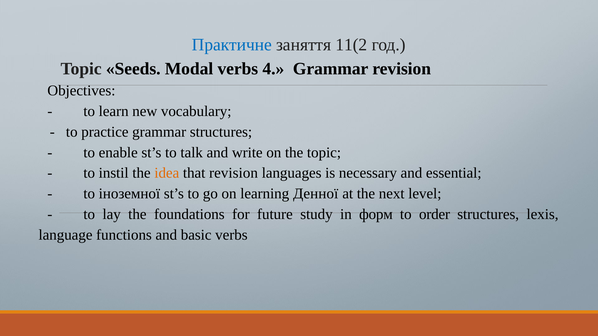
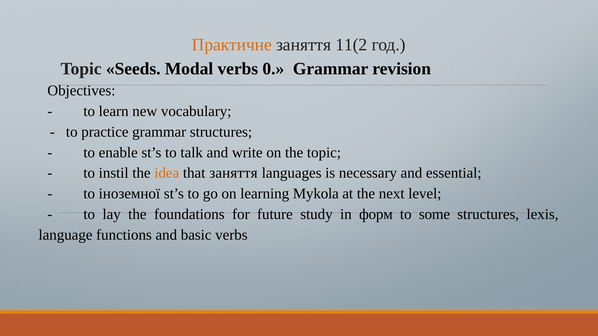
Практичне colour: blue -> orange
4: 4 -> 0
that revision: revision -> заняття
Денної: Денної -> Mykola
order: order -> some
